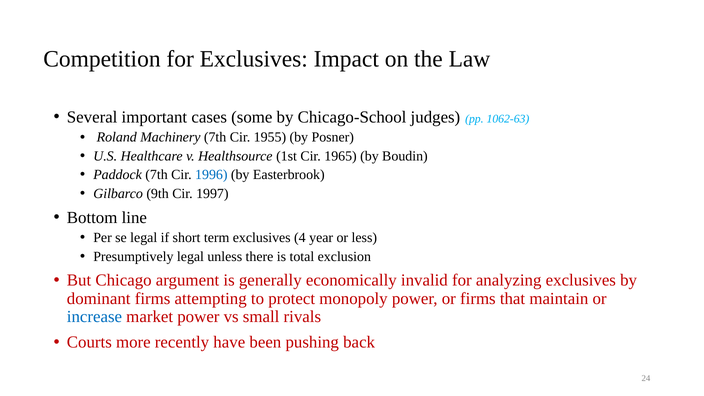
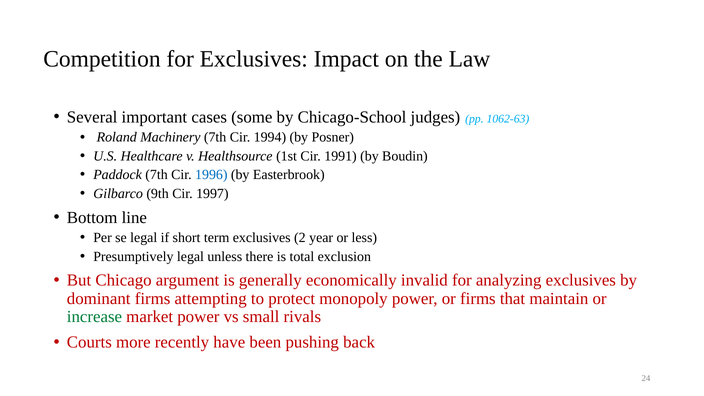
1955: 1955 -> 1994
1965: 1965 -> 1991
4: 4 -> 2
increase colour: blue -> green
